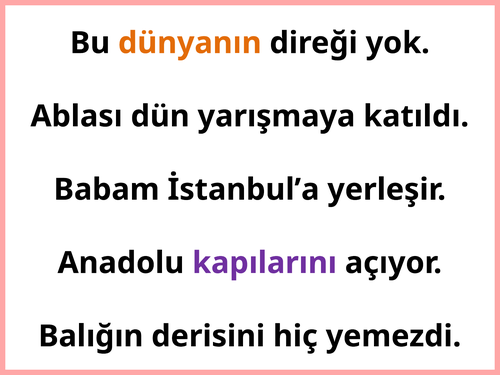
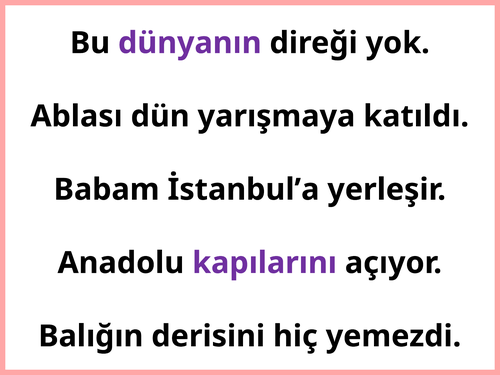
dünyanın colour: orange -> purple
